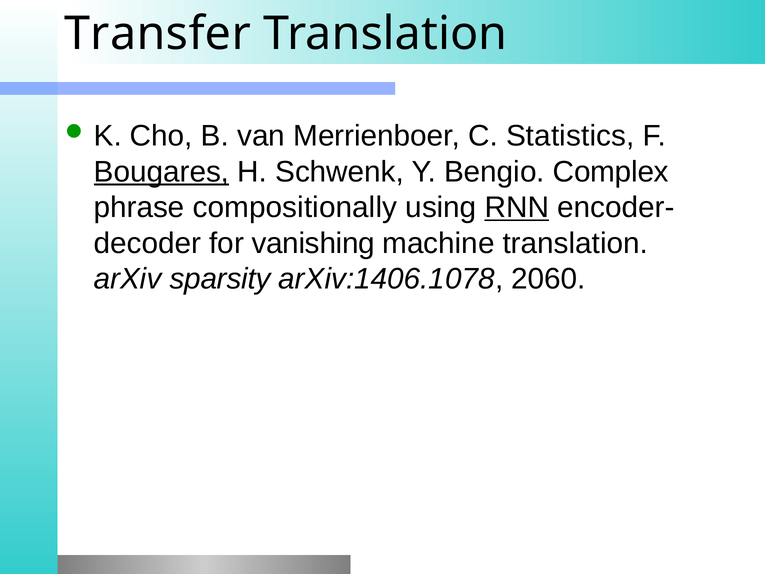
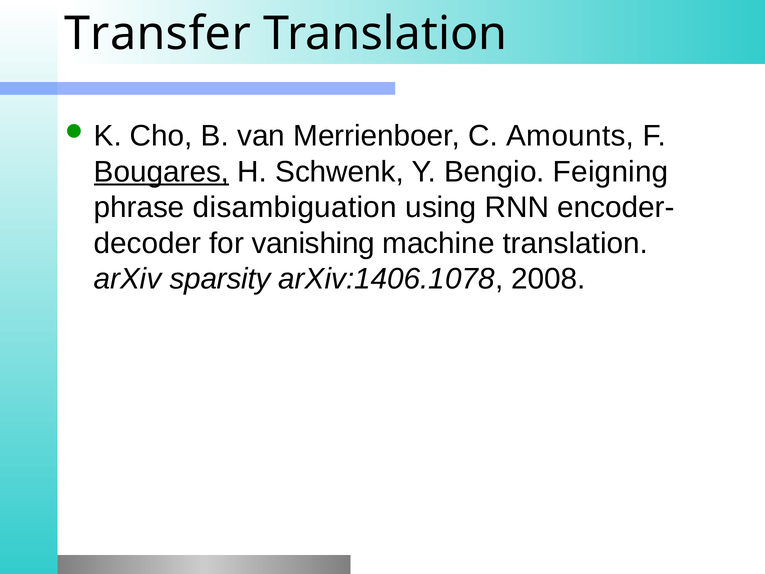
Statistics: Statistics -> Amounts
Complex: Complex -> Feigning
compositionally: compositionally -> disambiguation
RNN underline: present -> none
2060: 2060 -> 2008
